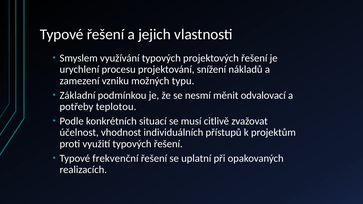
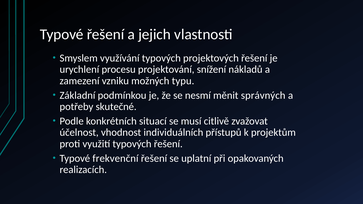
odvalovací: odvalovací -> správných
teplotou: teplotou -> skutečné
